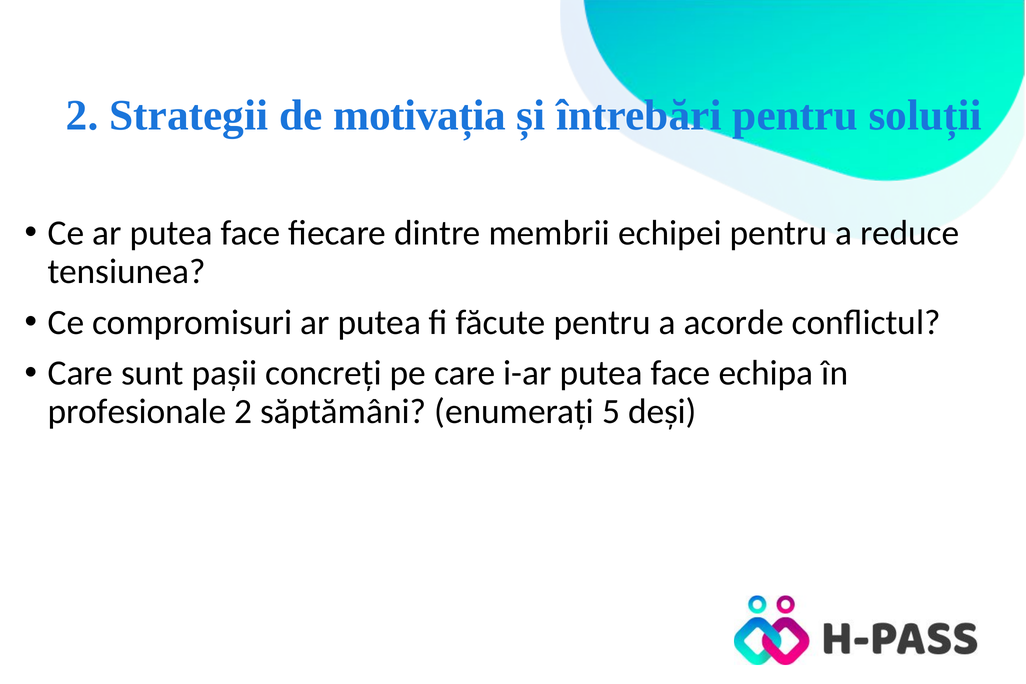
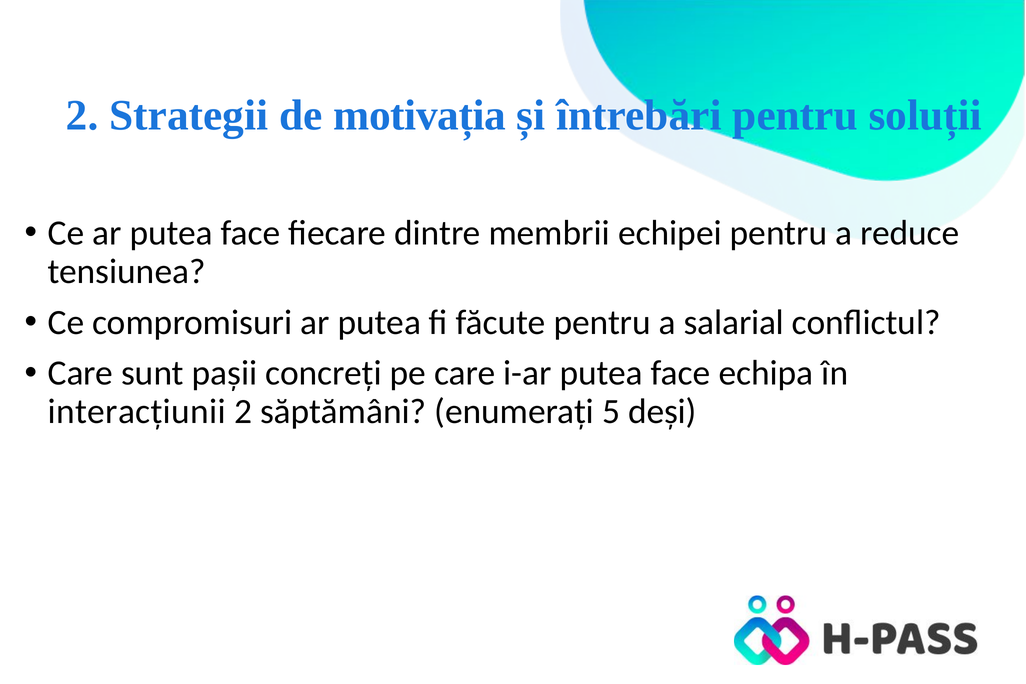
acorde: acorde -> salarial
profesionale: profesionale -> interacțiunii
